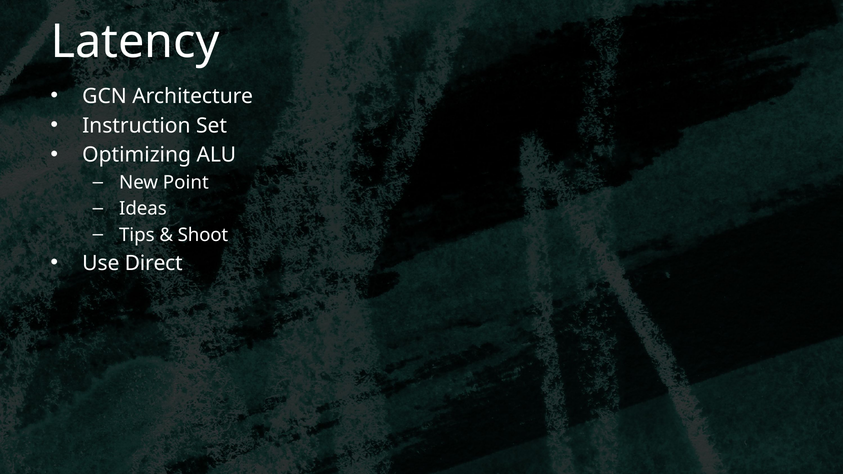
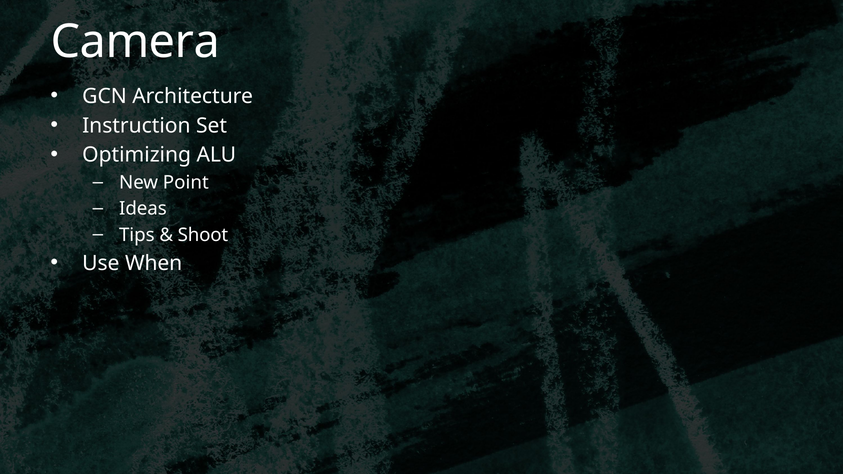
Latency: Latency -> Camera
Direct: Direct -> When
